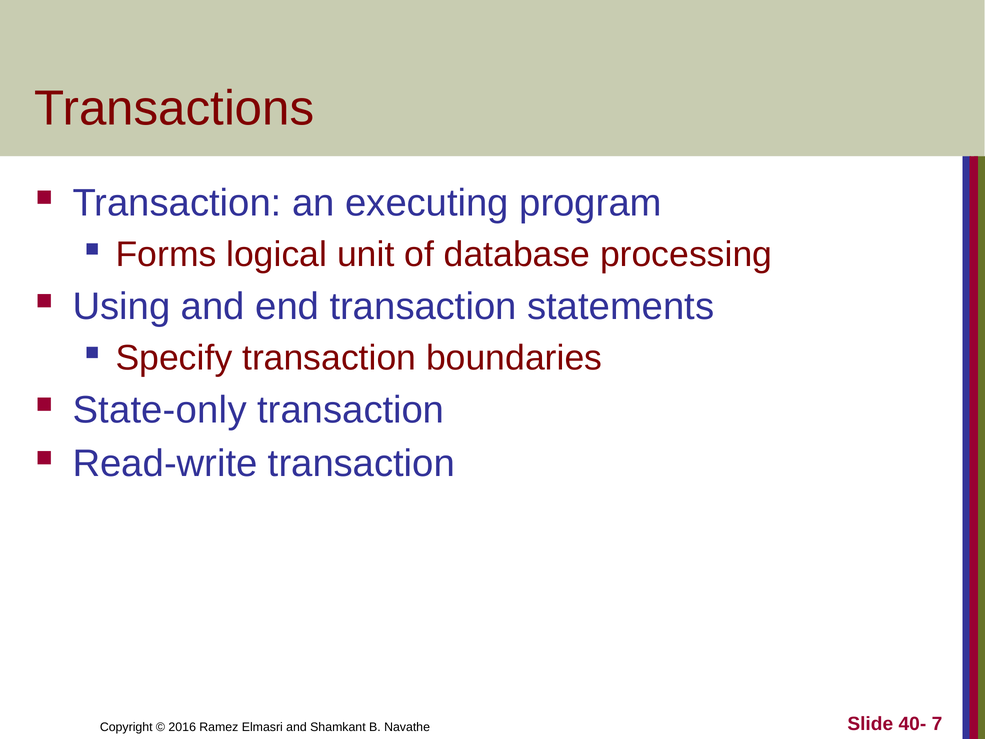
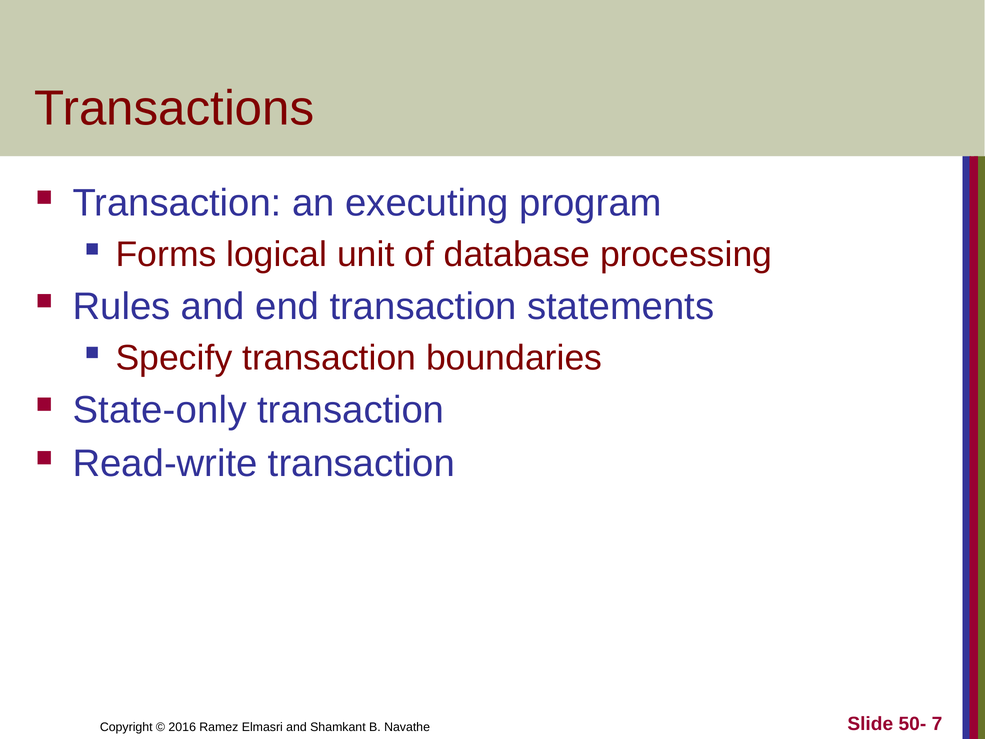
Using: Using -> Rules
40-: 40- -> 50-
